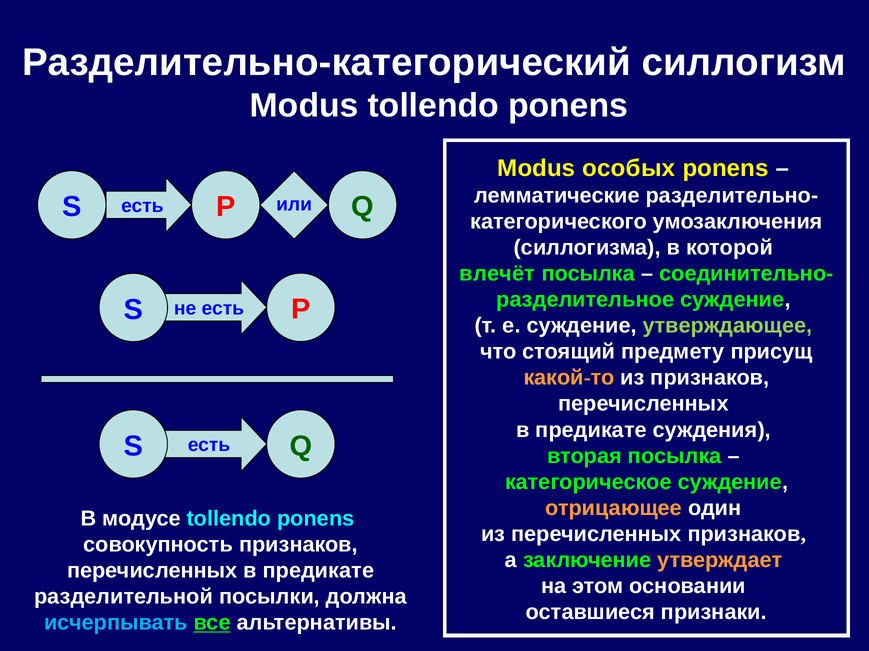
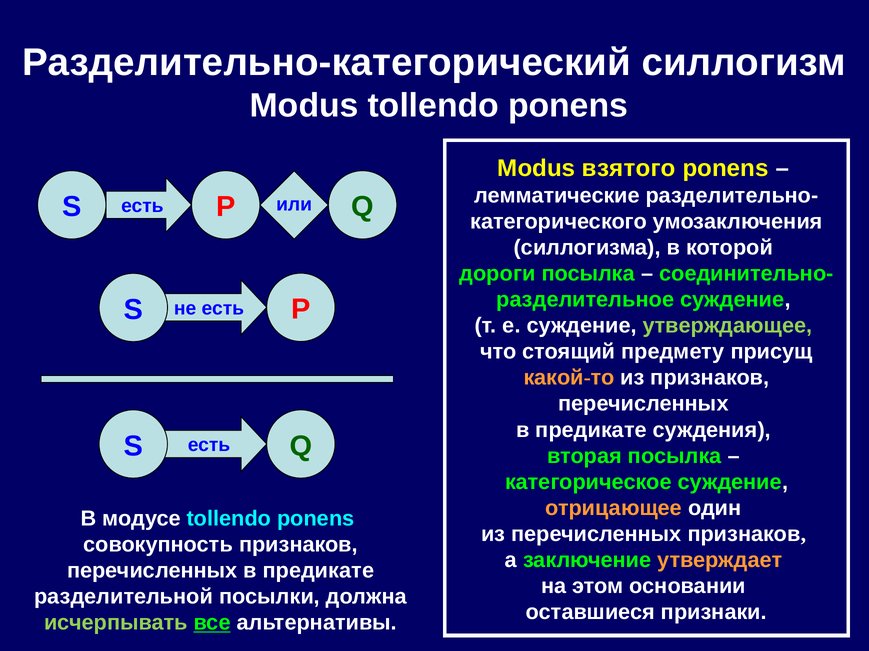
особых: особых -> взятого
влечёт: влечёт -> дороги
исчерпывать colour: light blue -> light green
